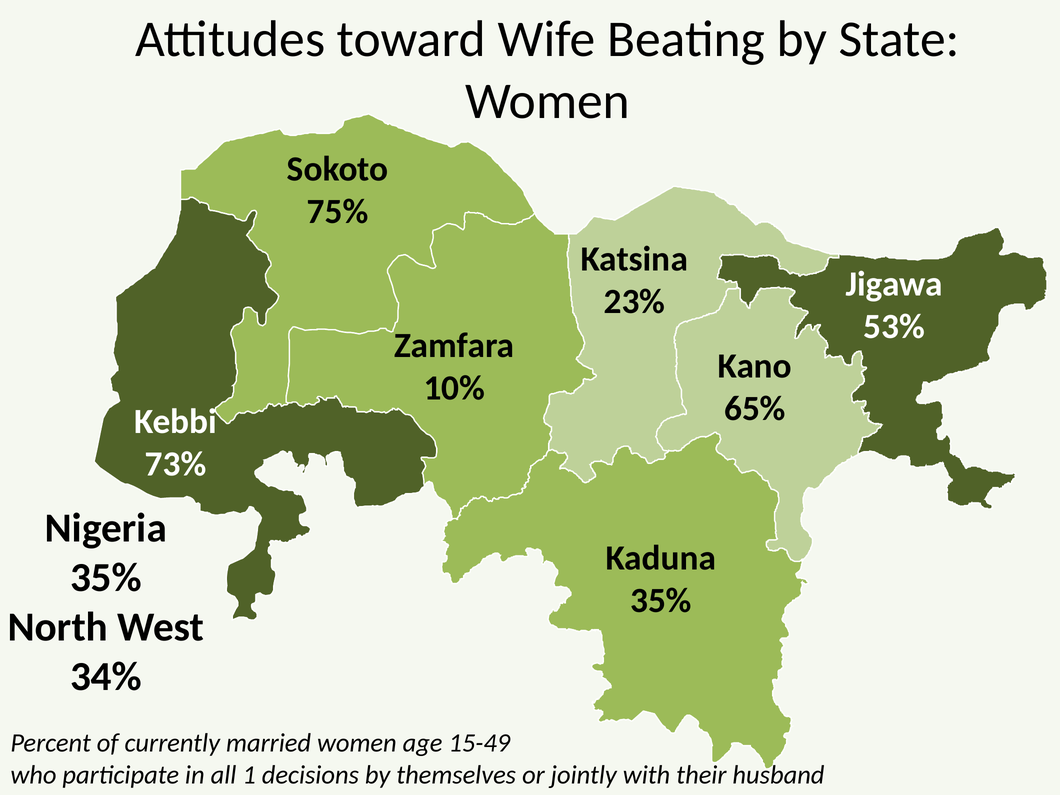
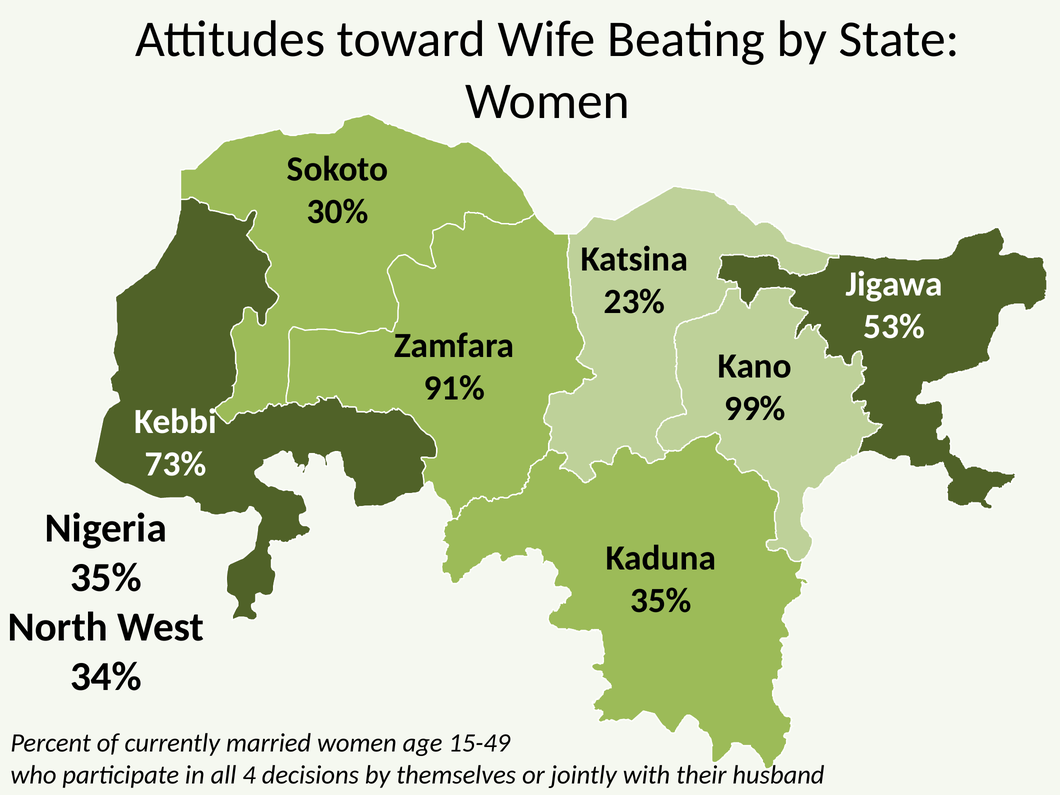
75%: 75% -> 30%
10%: 10% -> 91%
65%: 65% -> 99%
1: 1 -> 4
